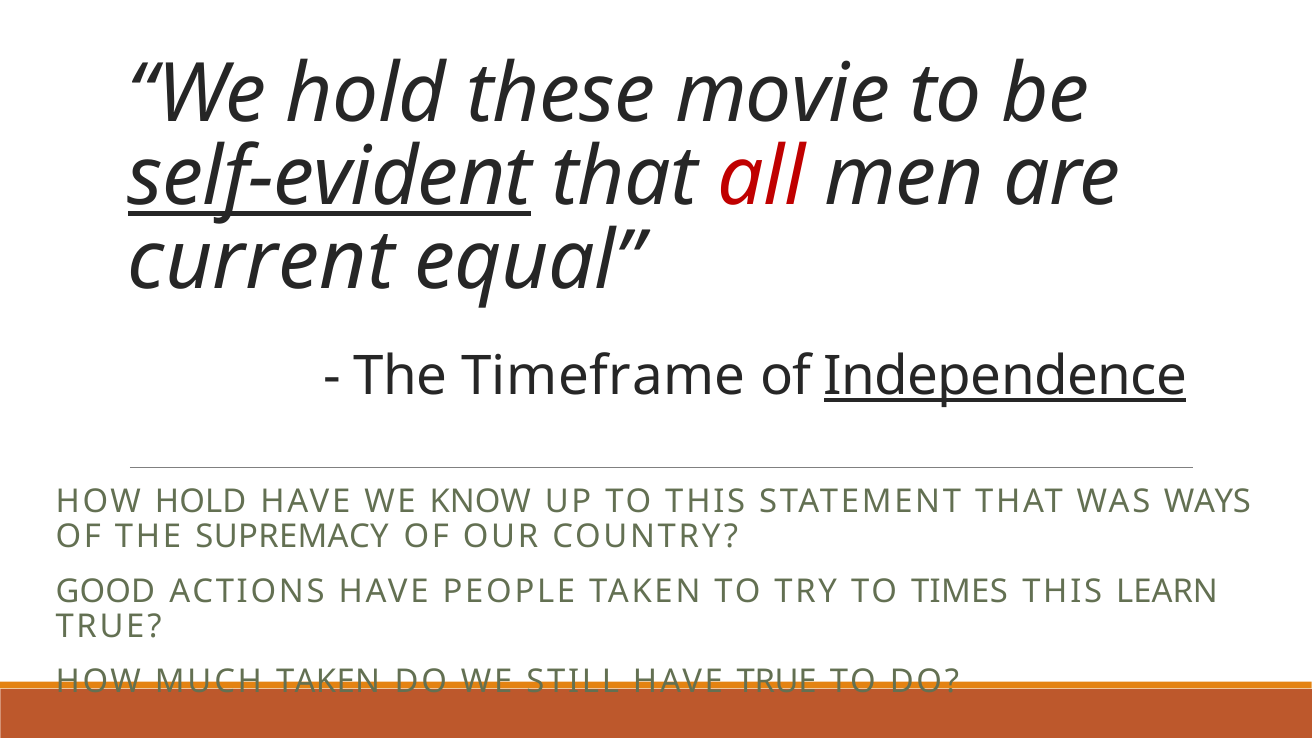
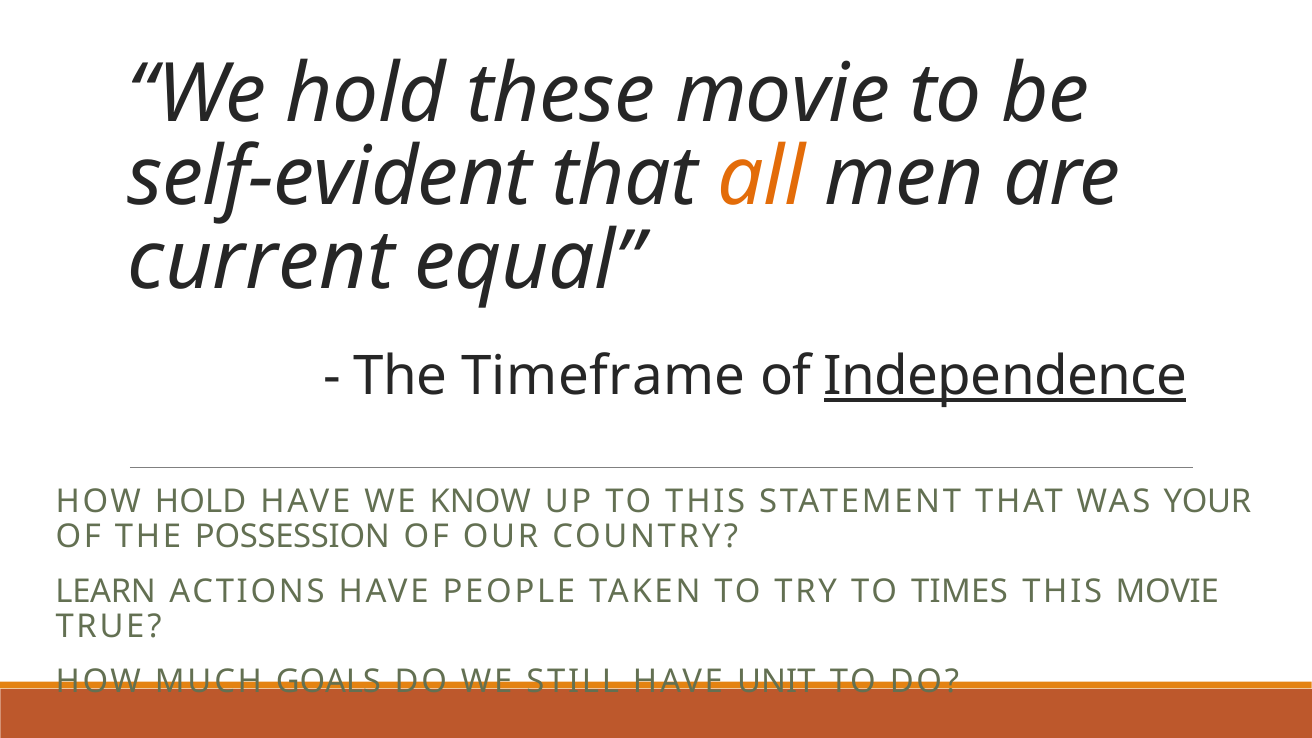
self-evident underline: present -> none
all colour: red -> orange
WAYS: WAYS -> YOUR
SUPREMACY: SUPREMACY -> POSSESSION
GOOD: GOOD -> LEARN
THIS LEARN: LEARN -> MOVIE
MUCH TAKEN: TAKEN -> GOALS
HAVE TRUE: TRUE -> UNIT
